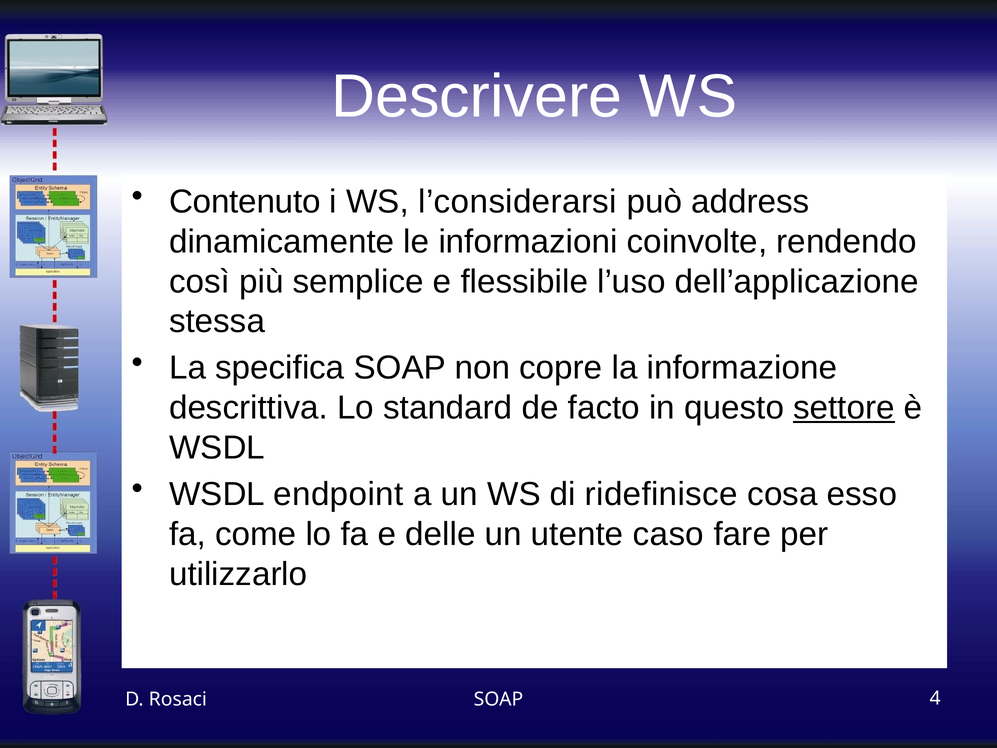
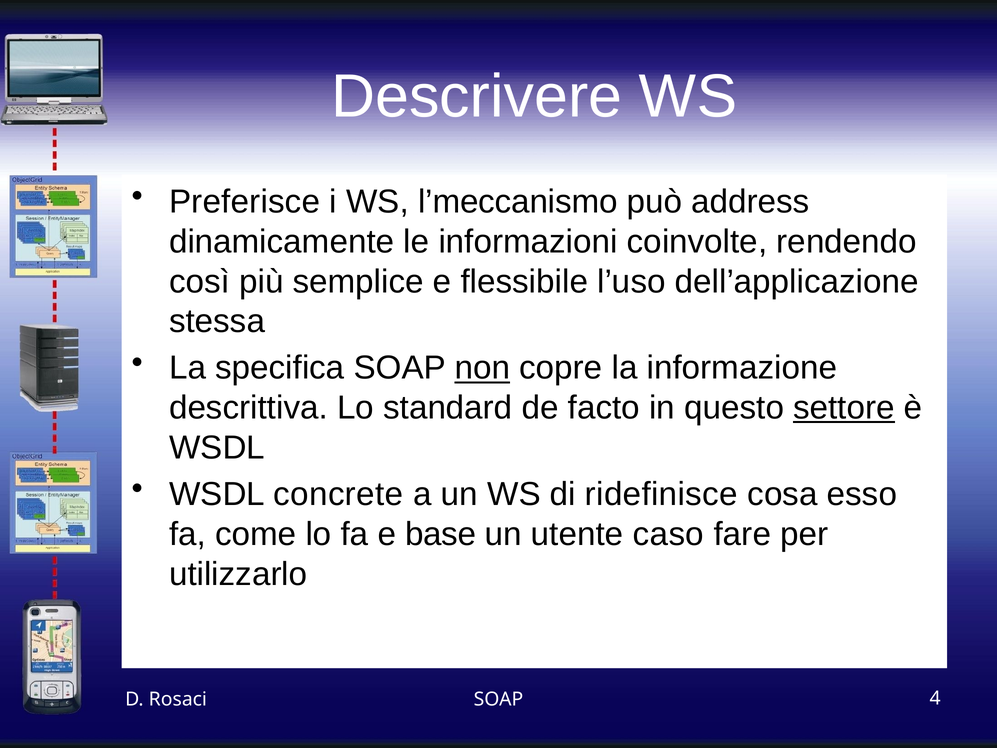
Contenuto: Contenuto -> Preferisce
l’considerarsi: l’considerarsi -> l’meccanismo
non underline: none -> present
endpoint: endpoint -> concrete
delle: delle -> base
